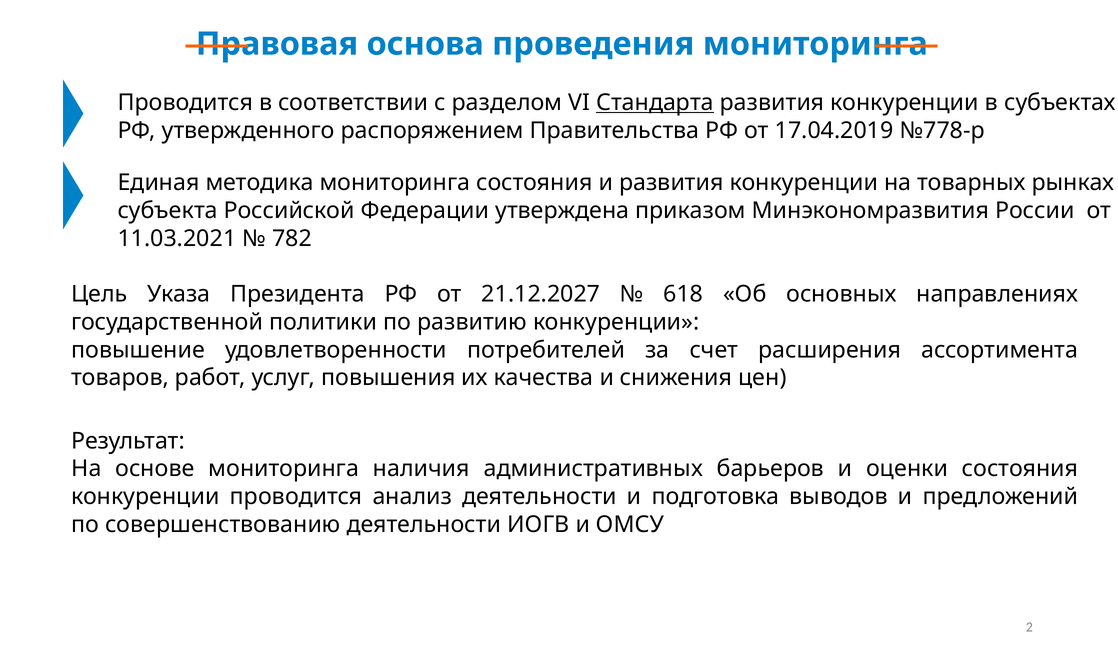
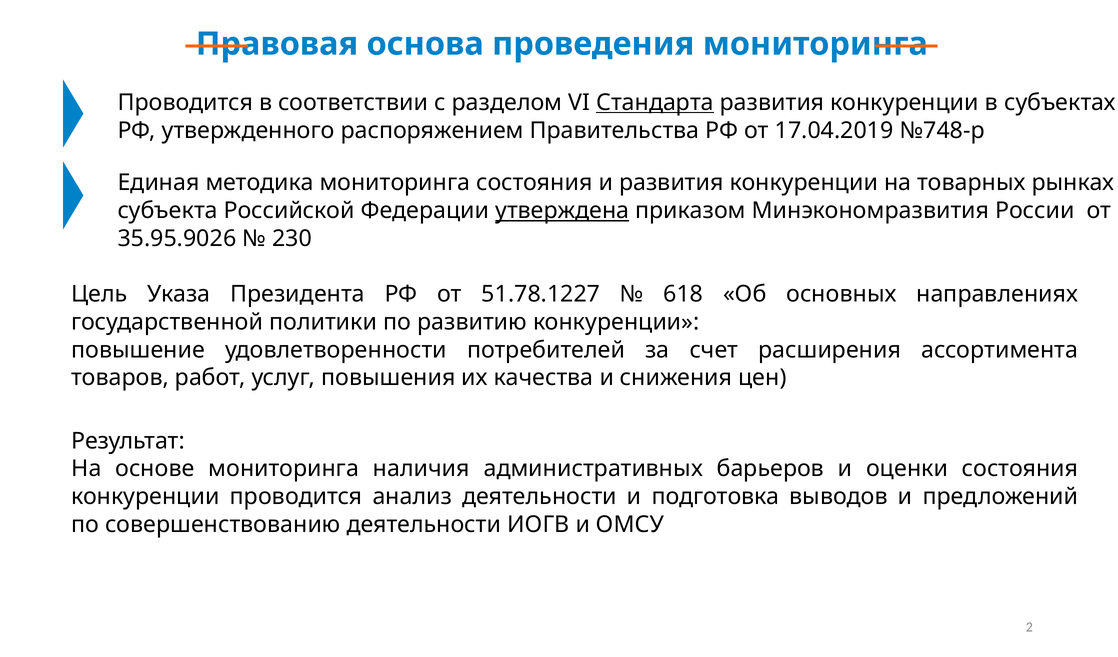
№778-р: №778-р -> №748-р
утверждена underline: none -> present
11.03.2021: 11.03.2021 -> 35.95.9026
782: 782 -> 230
21.12.2027: 21.12.2027 -> 51.78.1227
